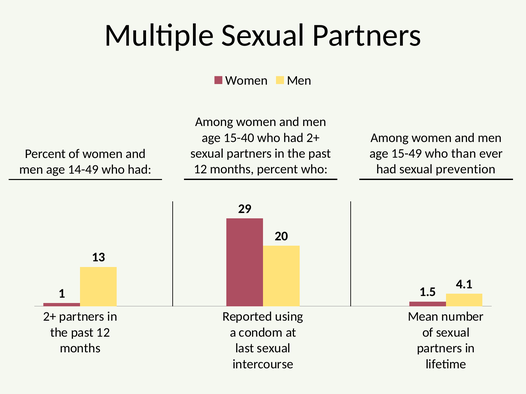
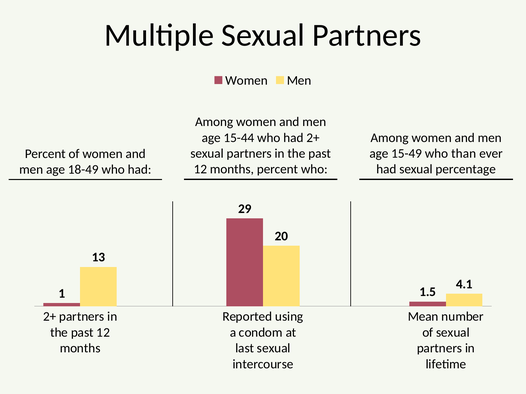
15-40: 15-40 -> 15-44
prevention: prevention -> percentage
14-49: 14-49 -> 18-49
